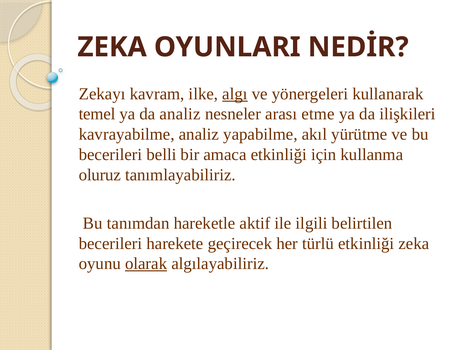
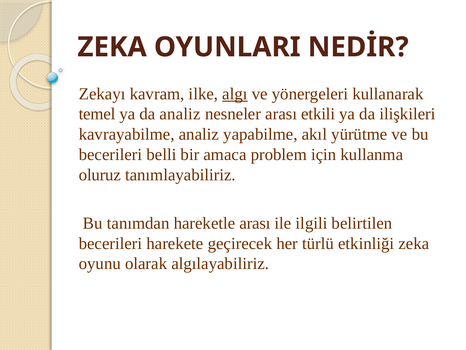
etme: etme -> etkili
amaca etkinliği: etkinliği -> problem
hareketle aktif: aktif -> arası
olarak underline: present -> none
